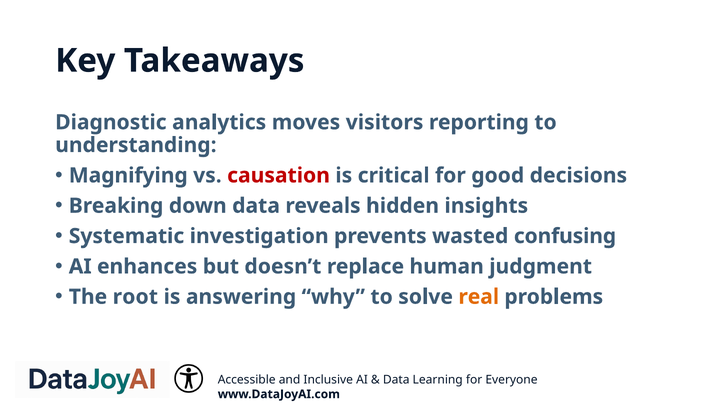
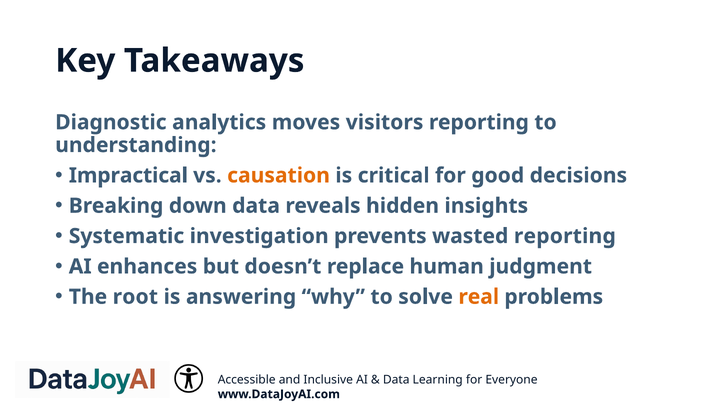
Magnifying: Magnifying -> Impractical
causation colour: red -> orange
wasted confusing: confusing -> reporting
